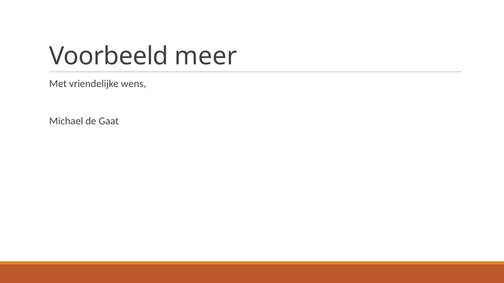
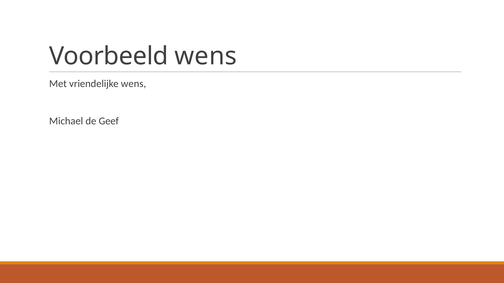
Voorbeeld meer: meer -> wens
Gaat: Gaat -> Geef
